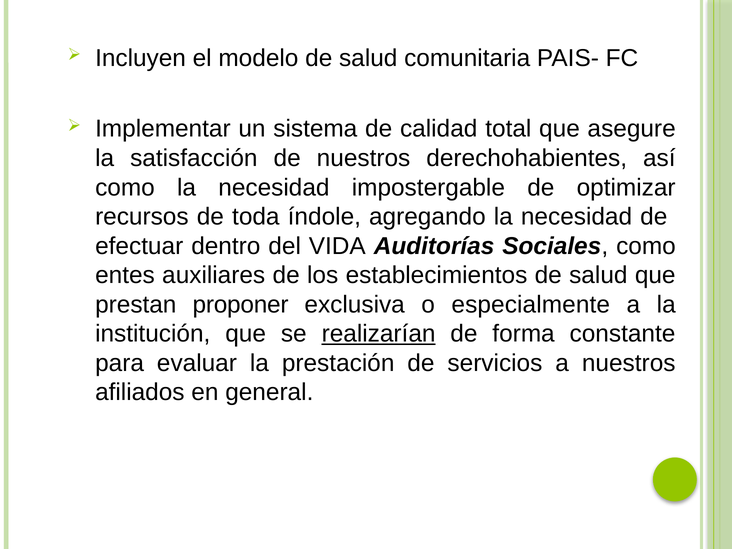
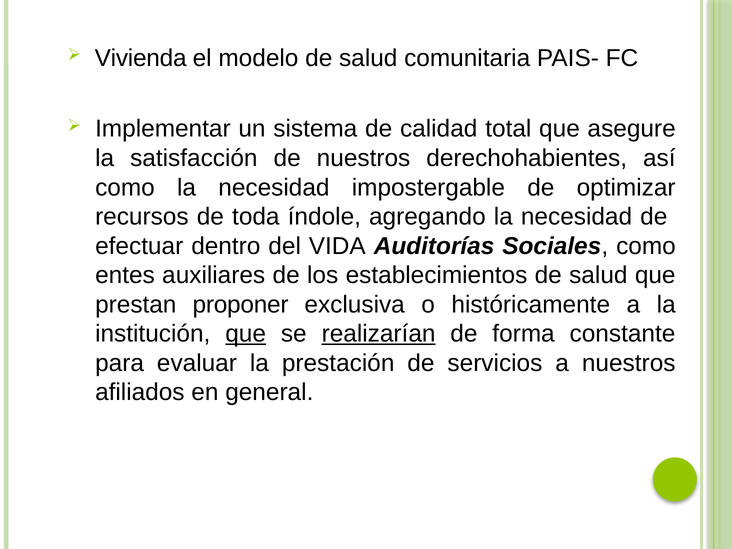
Incluyen: Incluyen -> Vivienda
especialmente: especialmente -> históricamente
que at (246, 334) underline: none -> present
